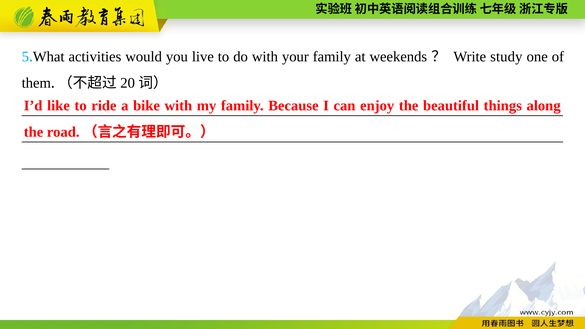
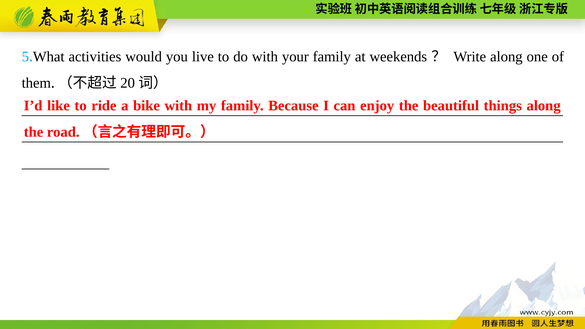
Write study: study -> along
